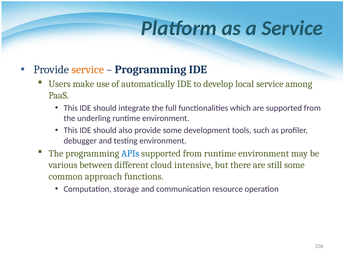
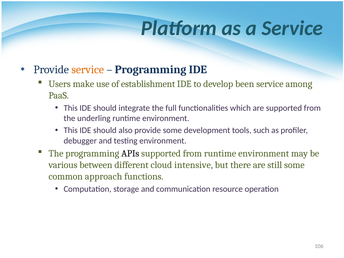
automatically: automatically -> establishment
local: local -> been
APIs colour: blue -> black
